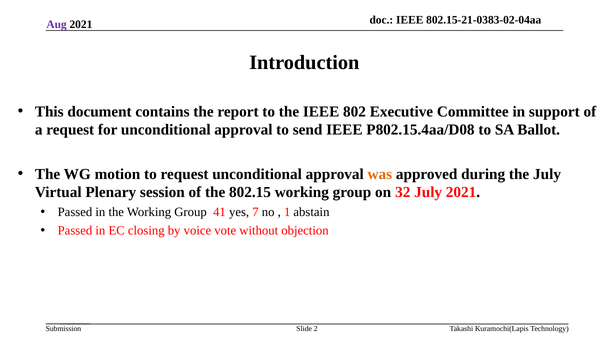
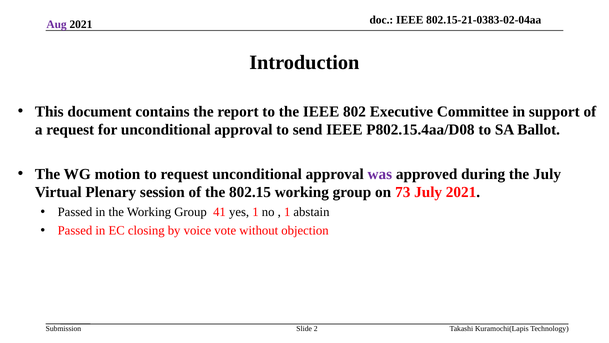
was colour: orange -> purple
32: 32 -> 73
yes 7: 7 -> 1
